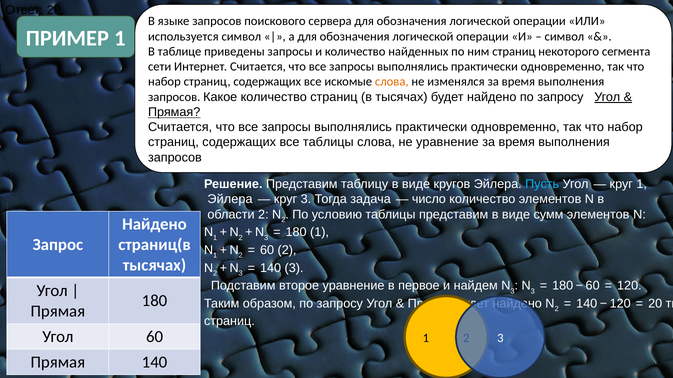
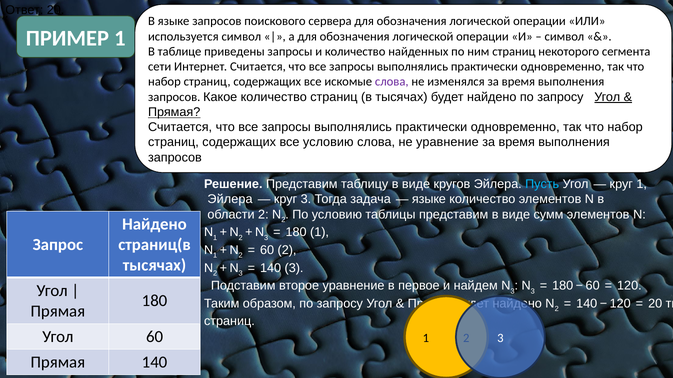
слова at (392, 82) colour: orange -> purple
все таблицы: таблицы -> условию
число at (429, 200): число -> языке
